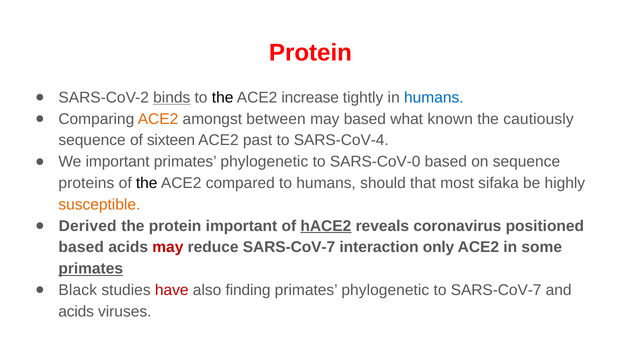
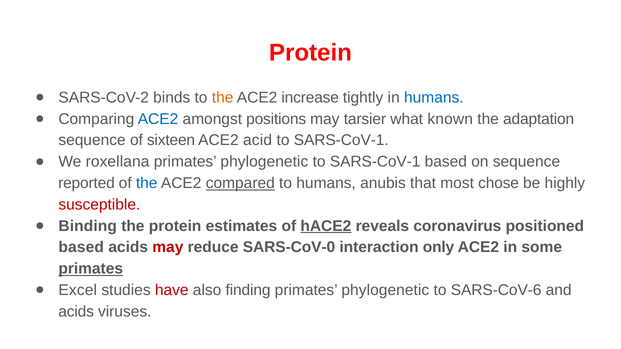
binds underline: present -> none
the at (223, 98) colour: black -> orange
ACE2 at (158, 119) colour: orange -> blue
between: between -> positions
may based: based -> tarsier
cautiously: cautiously -> adaptation
past: past -> acid
SARS-CoV-4 at (341, 140): SARS-CoV-4 -> SARS-CoV-1
We important: important -> roxellana
SARS-CoV-0 at (375, 162): SARS-CoV-0 -> SARS-CoV-1
proteins: proteins -> reported
the at (147, 183) colour: black -> blue
compared underline: none -> present
should: should -> anubis
sifaka: sifaka -> chose
susceptible colour: orange -> red
Derived: Derived -> Binding
protein important: important -> estimates
reduce SARS-CoV-7: SARS-CoV-7 -> SARS-CoV-0
Black: Black -> Excel
to SARS-CoV-7: SARS-CoV-7 -> SARS-CoV-6
